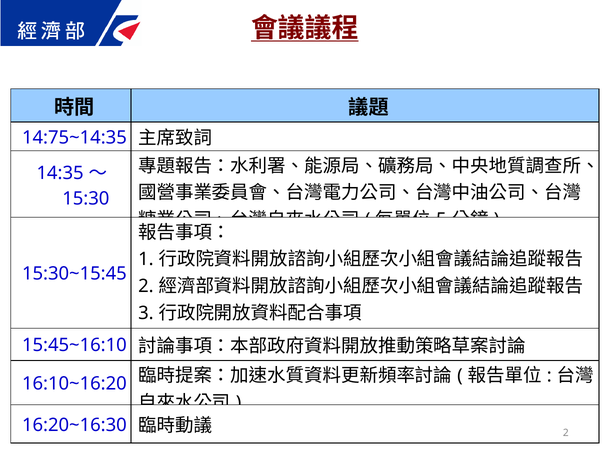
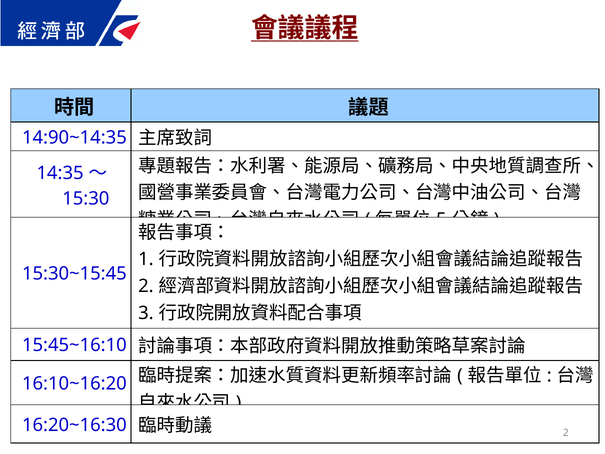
14:75~14:35: 14:75~14:35 -> 14:90~14:35
